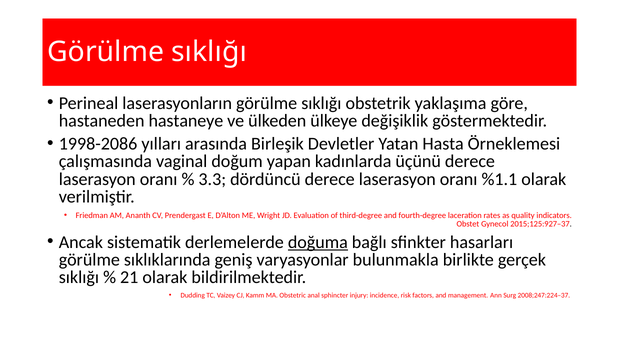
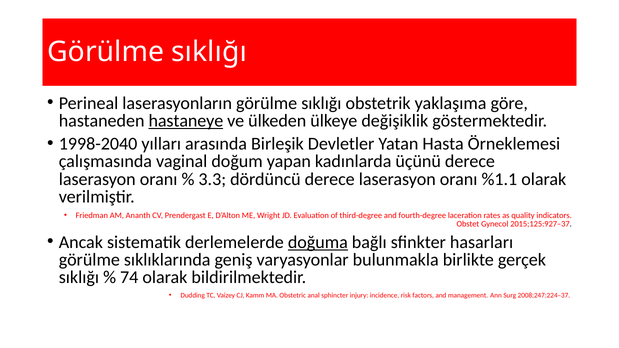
hastaneye underline: none -> present
1998-2086: 1998-2086 -> 1998-2040
21: 21 -> 74
